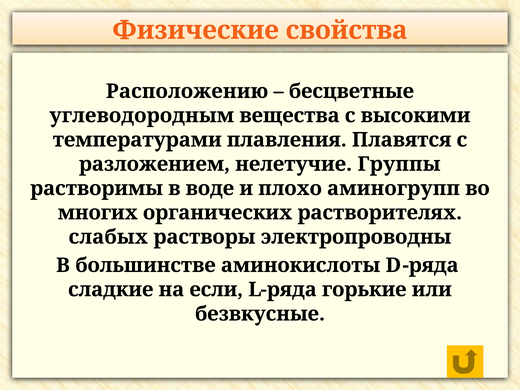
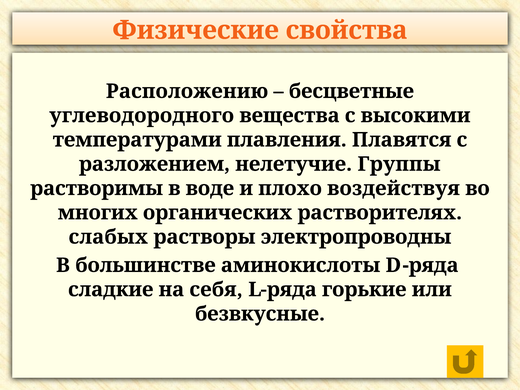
углеводородным: углеводородным -> углеводородного
аминогрупп: аминогрупп -> воздействуя
если: если -> себя
